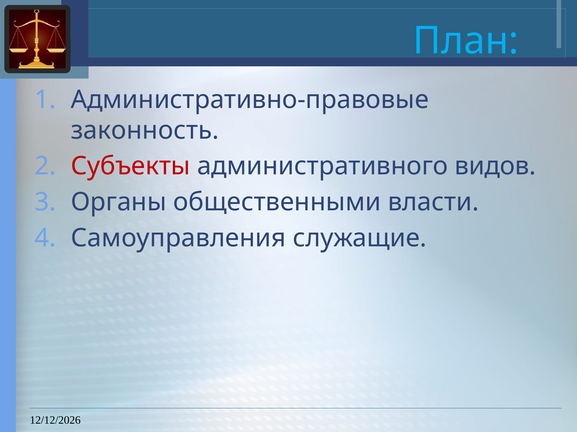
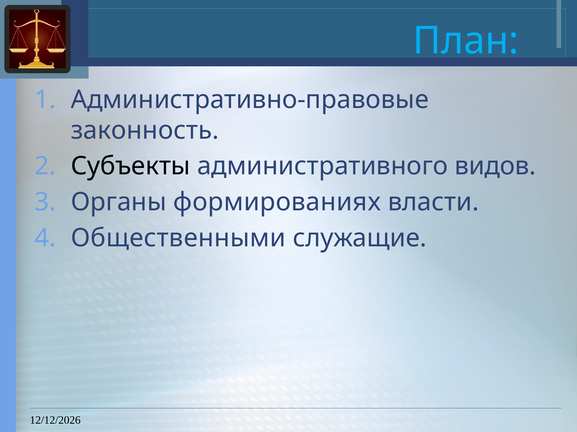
Субъекты colour: red -> black
общественными: общественными -> формированиях
Самоуправления: Самоуправления -> Общественными
